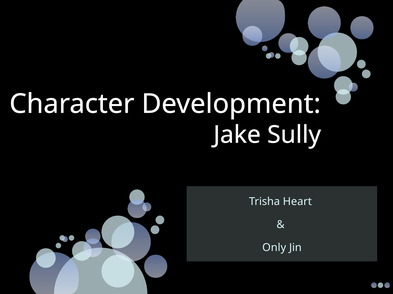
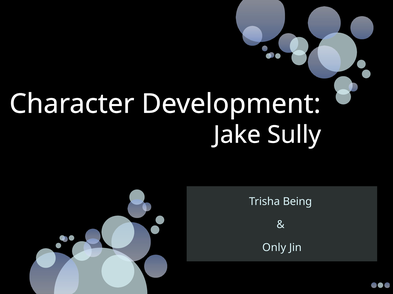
Heart: Heart -> Being
